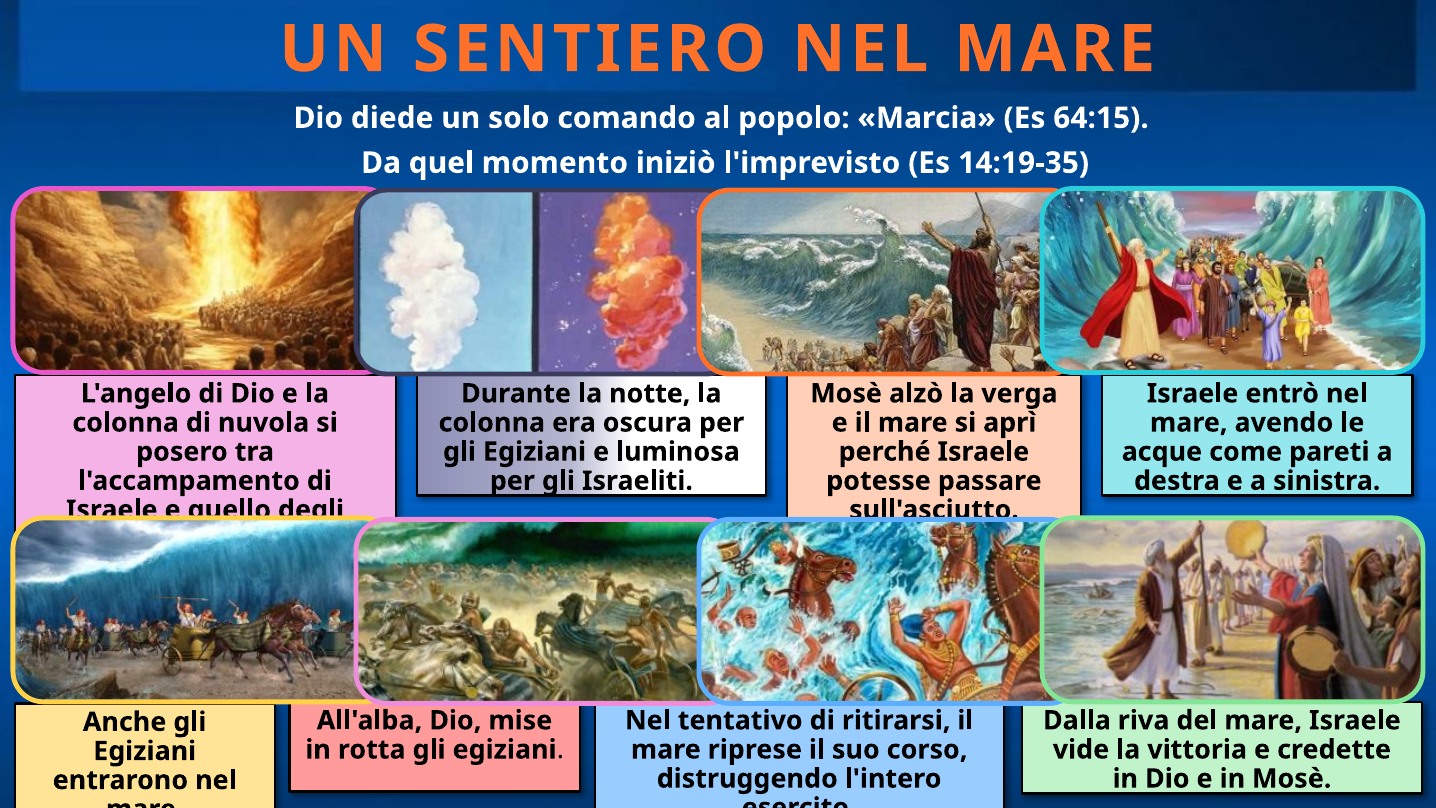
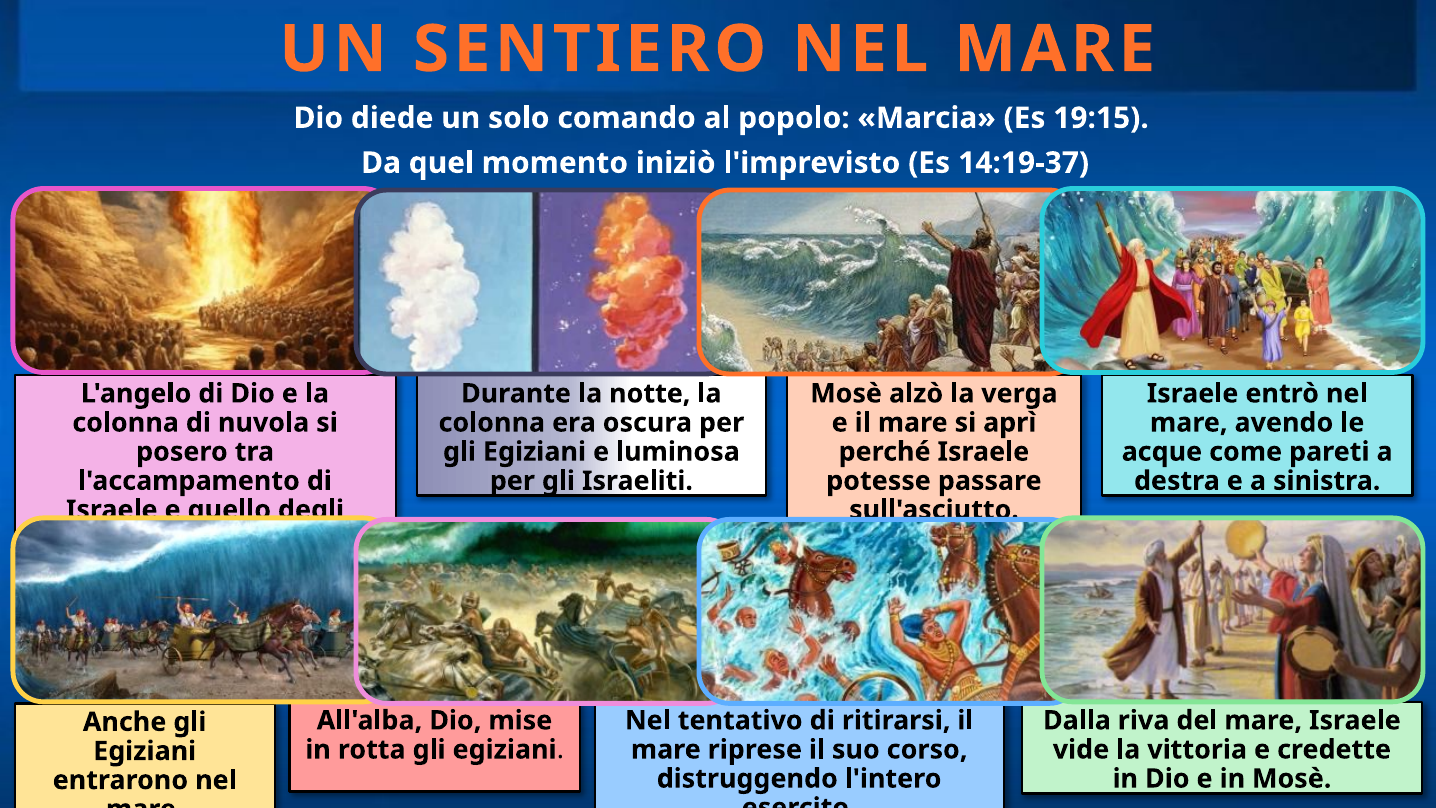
64:15: 64:15 -> 19:15
14:19-35: 14:19-35 -> 14:19-37
